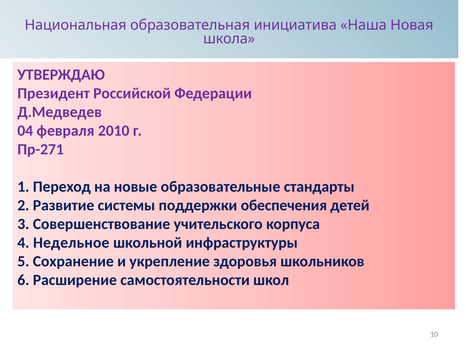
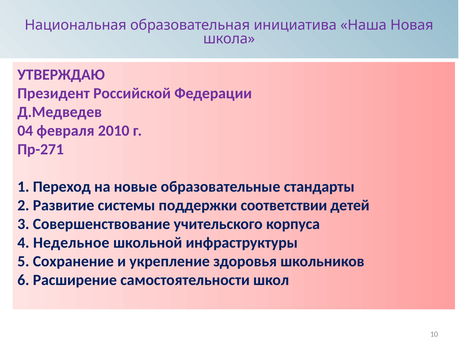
обеспечения: обеспечения -> соответствии
